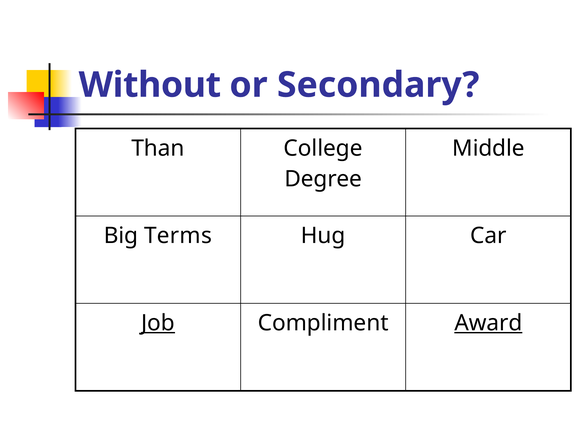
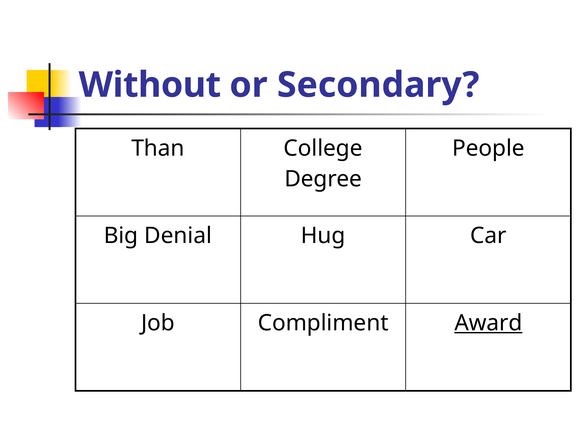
Middle: Middle -> People
Terms: Terms -> Denial
Job underline: present -> none
